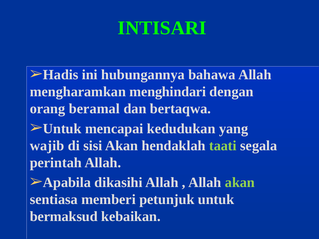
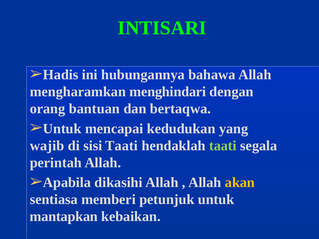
beramal: beramal -> bantuan
sisi Akan: Akan -> Taati
akan at (240, 183) colour: light green -> yellow
bermaksud: bermaksud -> mantapkan
